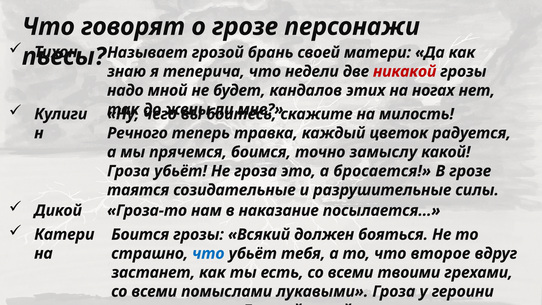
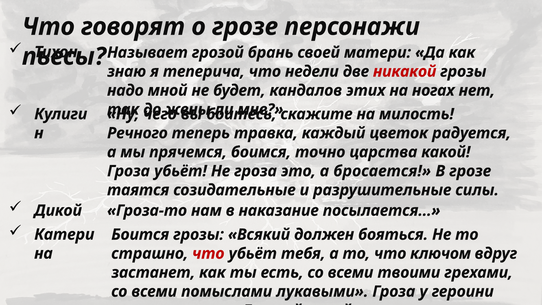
замыслу: замыслу -> царства
что at (208, 253) colour: blue -> red
второе: второе -> ключом
